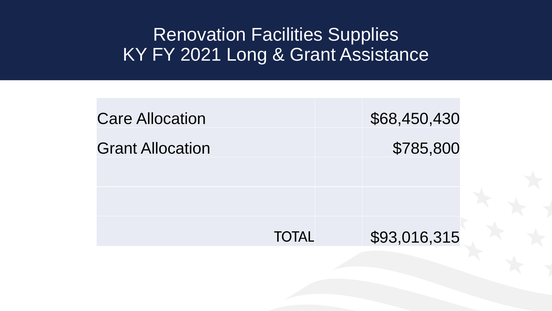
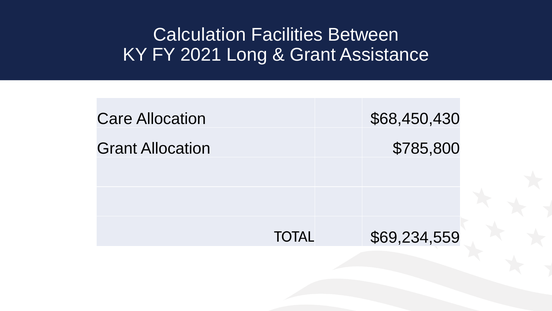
Renovation: Renovation -> Calculation
Supplies: Supplies -> Between
$93,016,315: $93,016,315 -> $69,234,559
